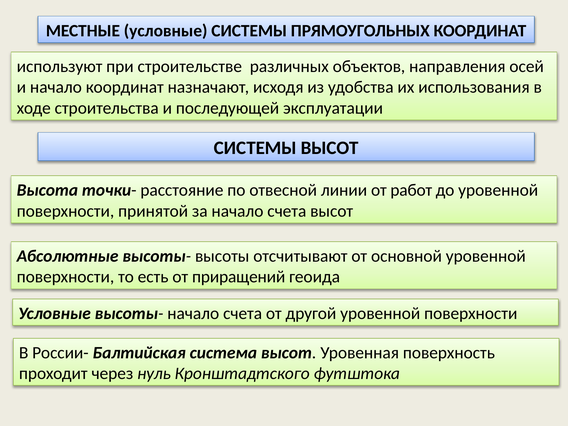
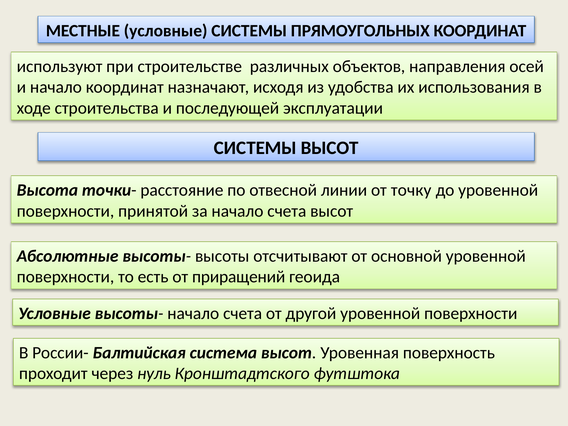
работ: работ -> точку
